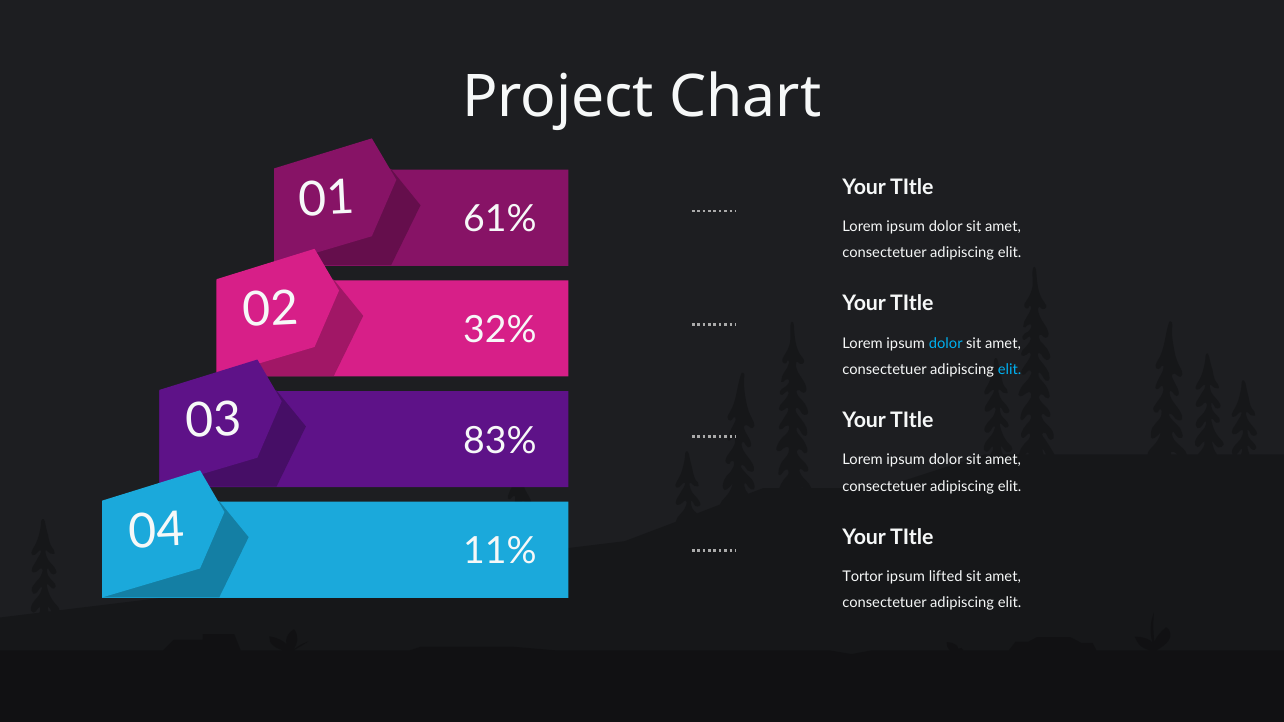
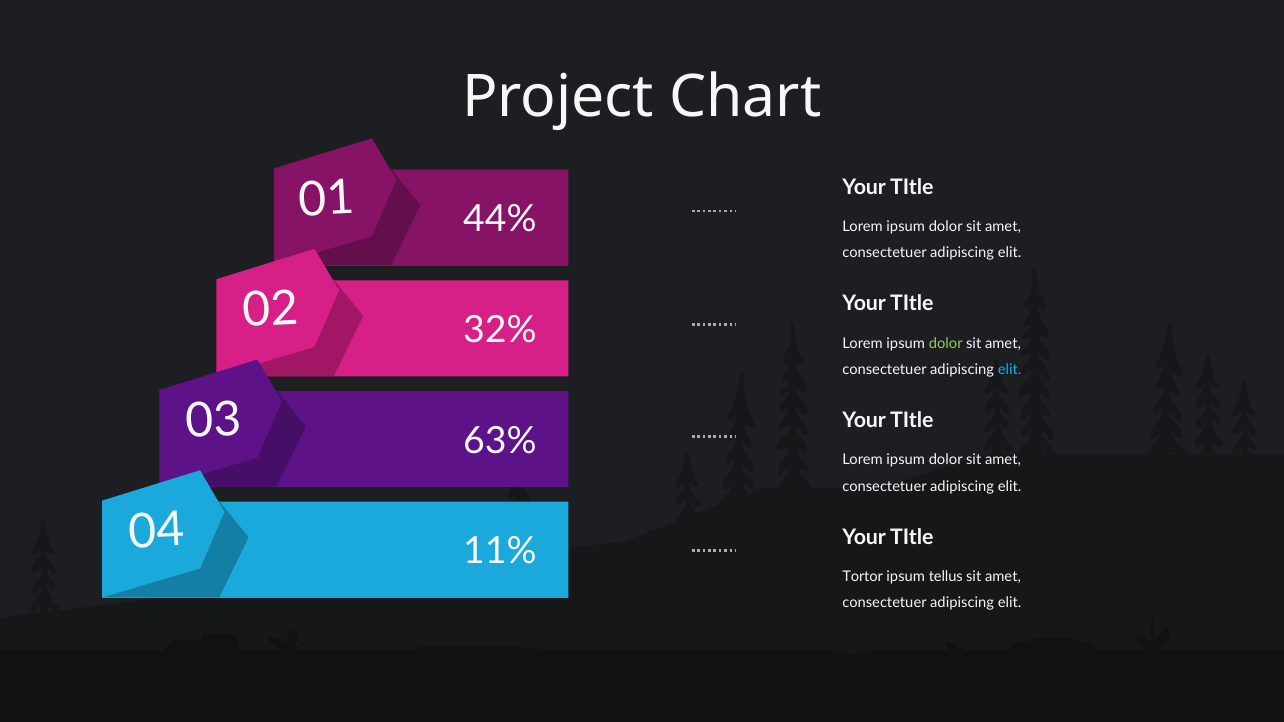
61%: 61% -> 44%
dolor at (946, 343) colour: light blue -> light green
83%: 83% -> 63%
lifted: lifted -> tellus
